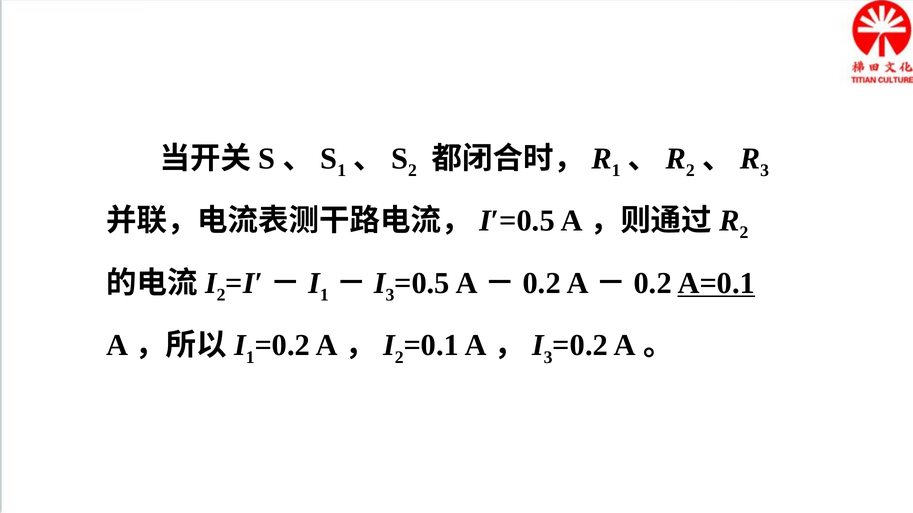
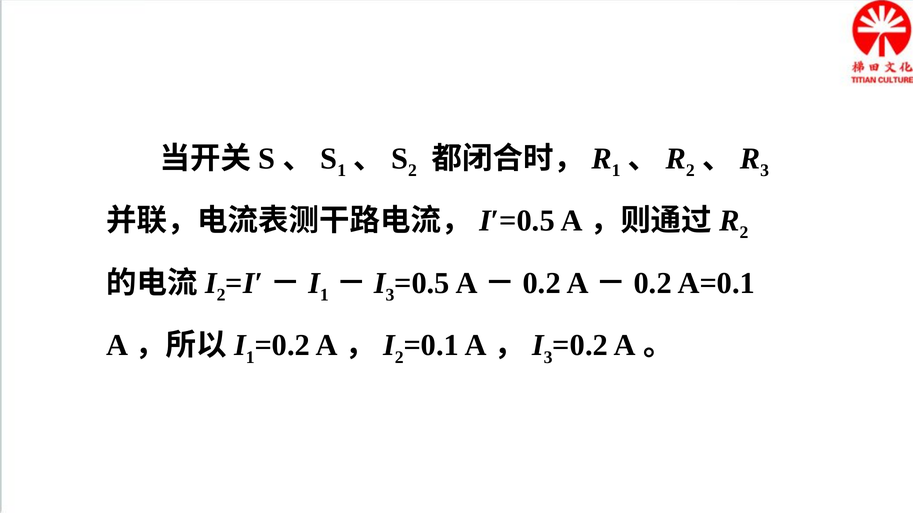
A=0.1 underline: present -> none
